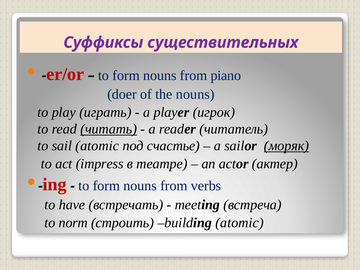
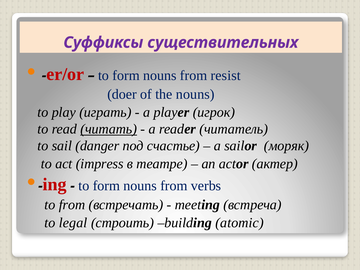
piano: piano -> resist
sail atomic: atomic -> danger
моряк underline: present -> none
to have: have -> from
norm: norm -> legal
